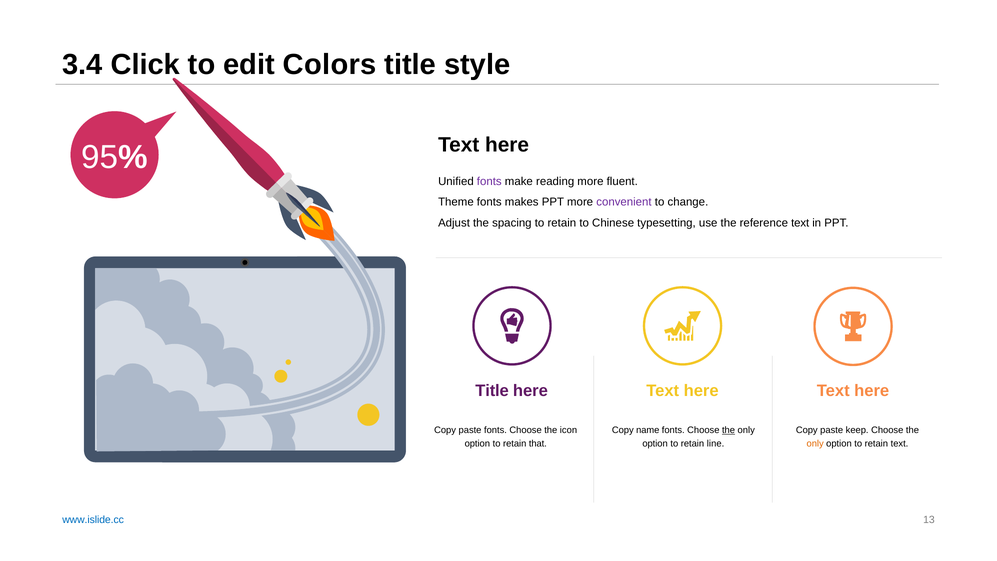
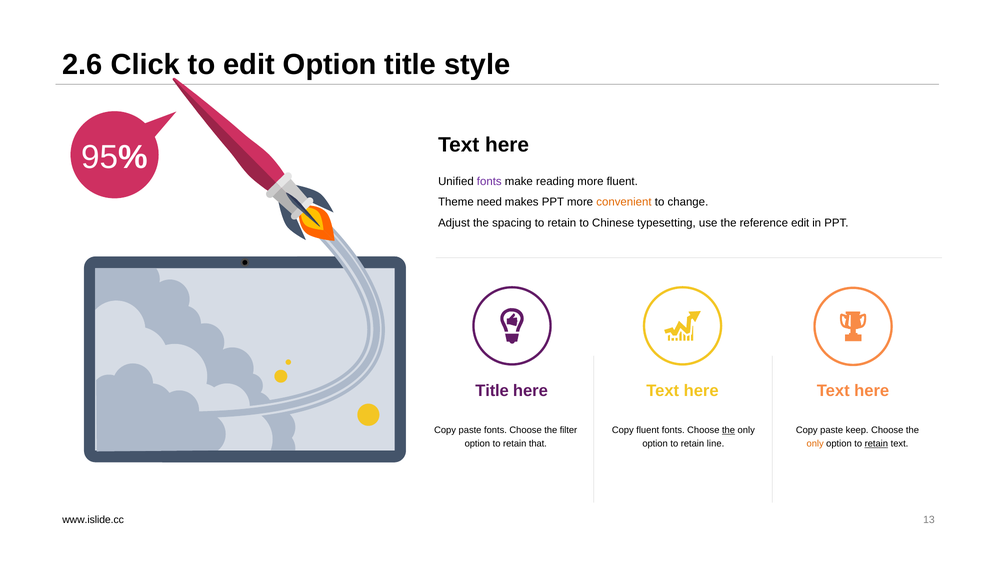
3.4: 3.4 -> 2.6
Colors at (330, 64): Colors -> Option
Theme fonts: fonts -> need
convenient colour: purple -> orange
reference text: text -> edit
icon: icon -> filter
Copy name: name -> fluent
retain at (876, 444) underline: none -> present
www.islide.cc colour: blue -> black
